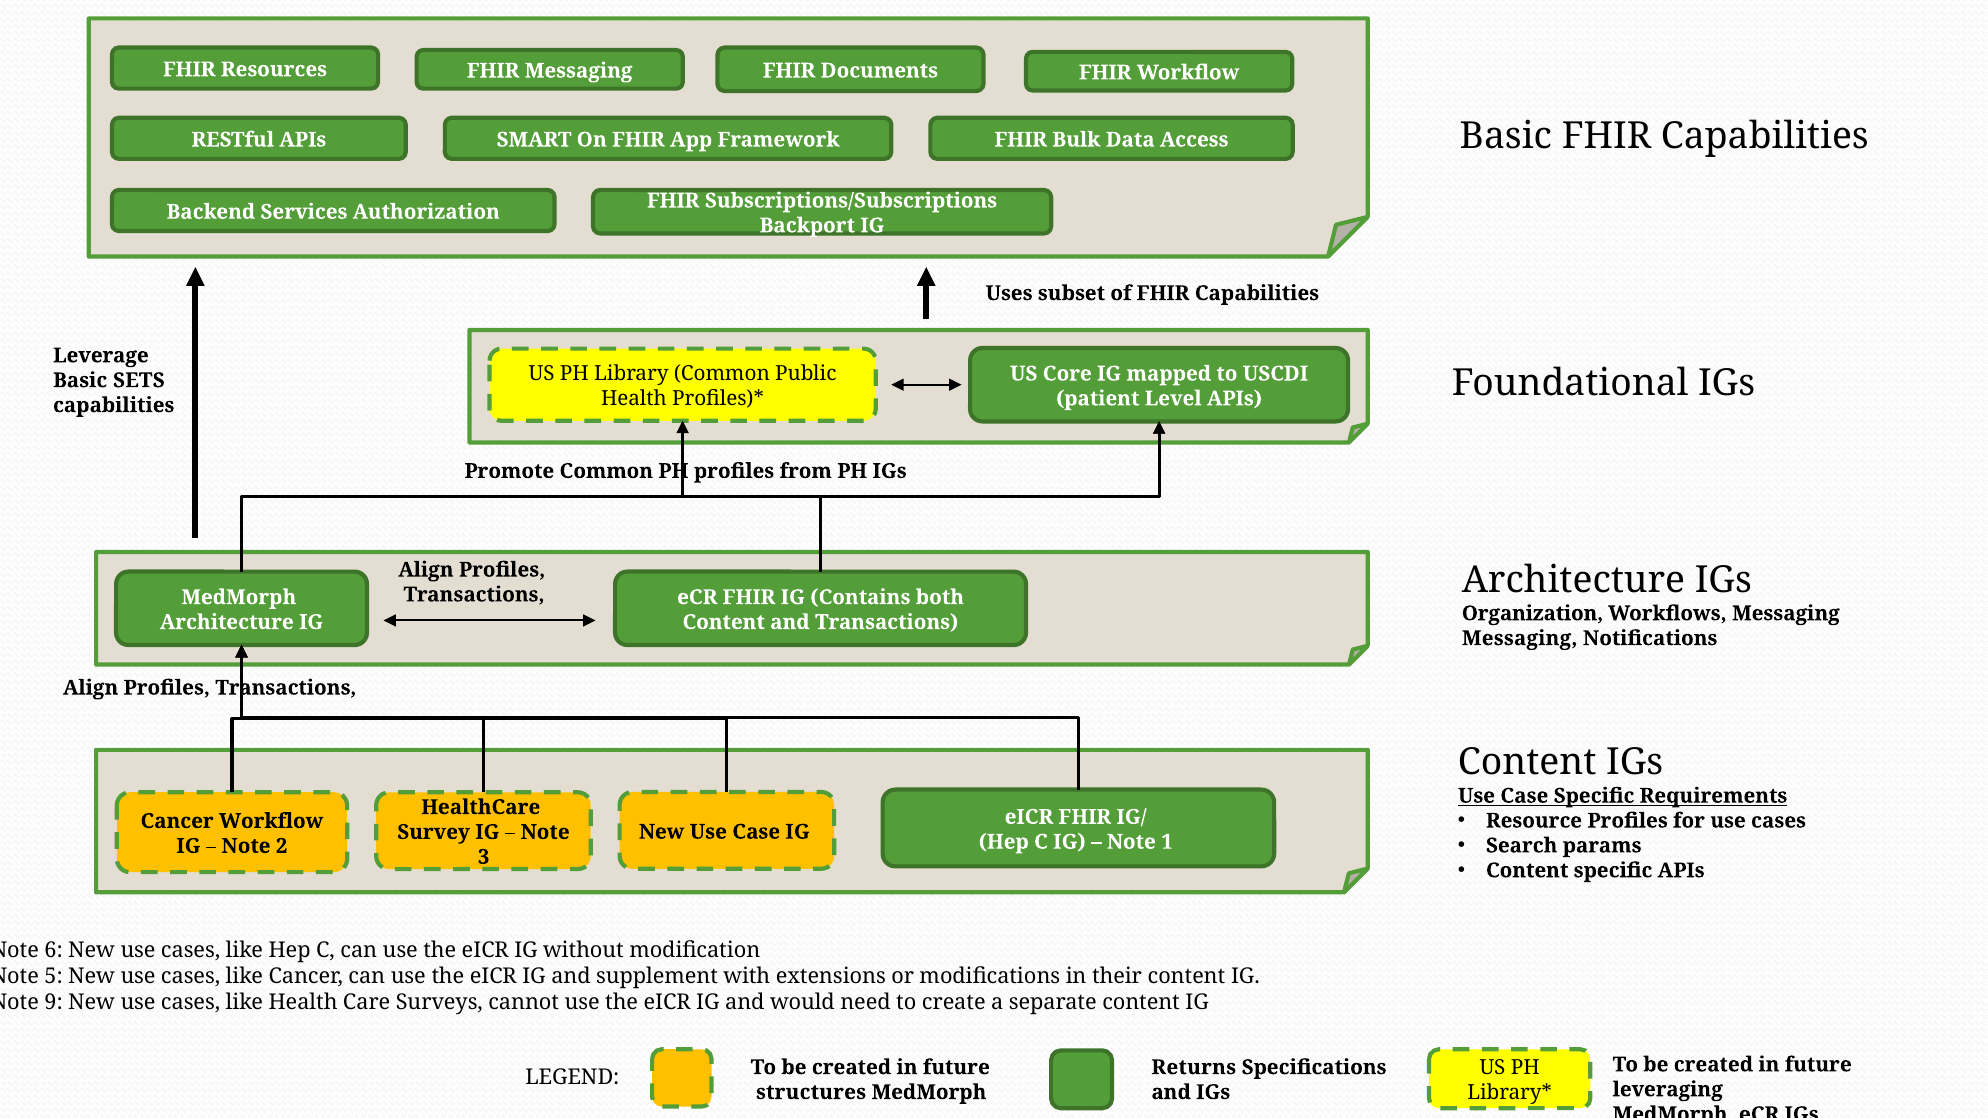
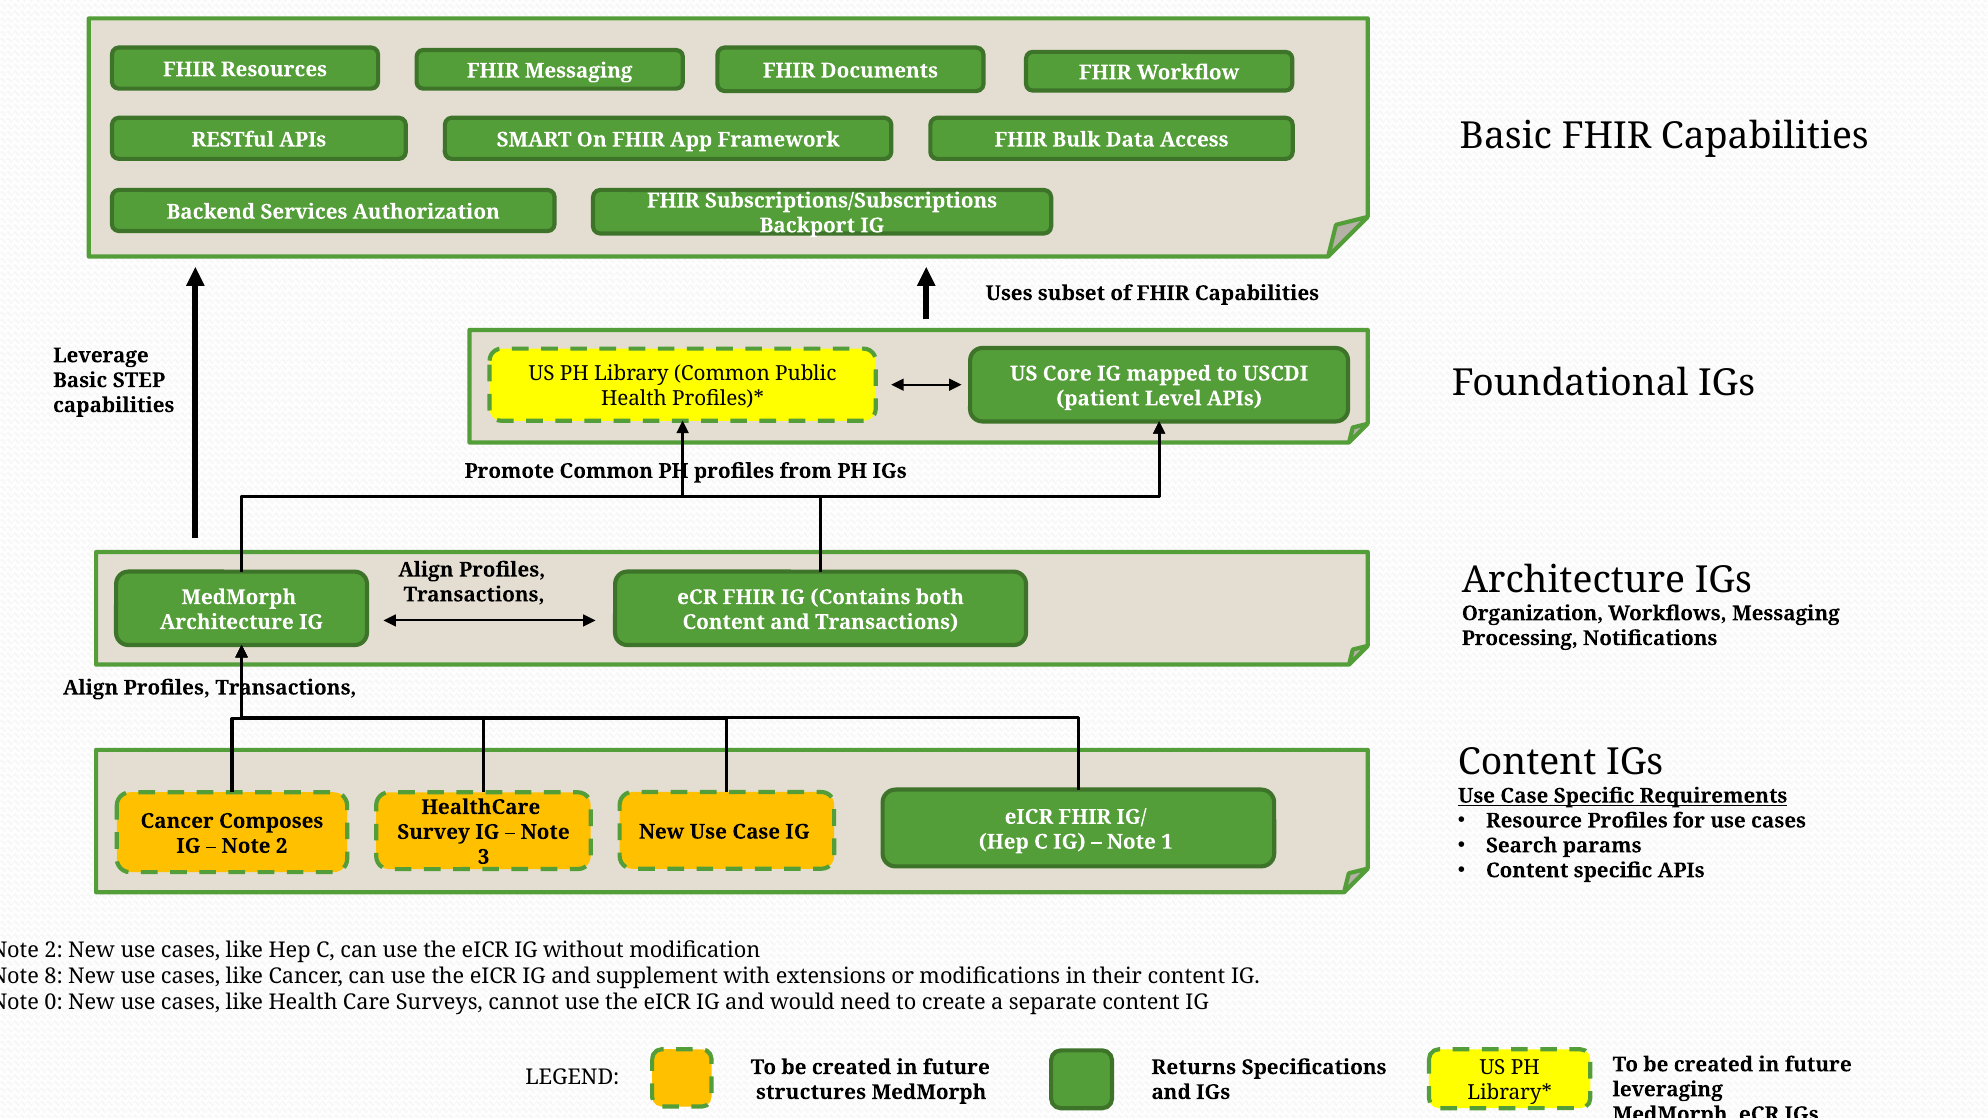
SETS: SETS -> STEP
Messaging at (1520, 638): Messaging -> Processing
Cancer Workflow: Workflow -> Composes
6 at (54, 950): 6 -> 2
5: 5 -> 8
9: 9 -> 0
